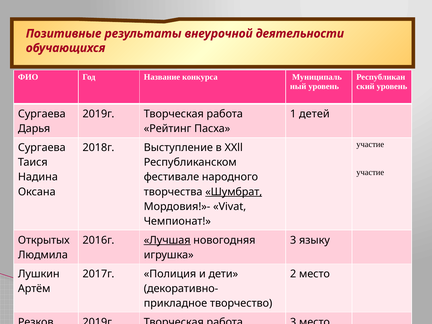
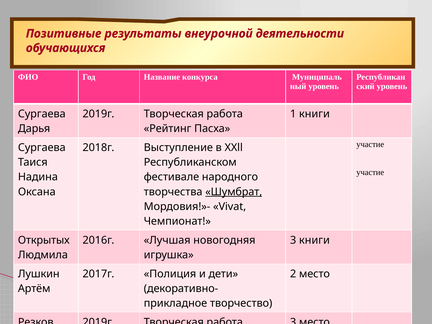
1 детей: детей -> книги
Лучшая underline: present -> none
3 языку: языку -> книги
